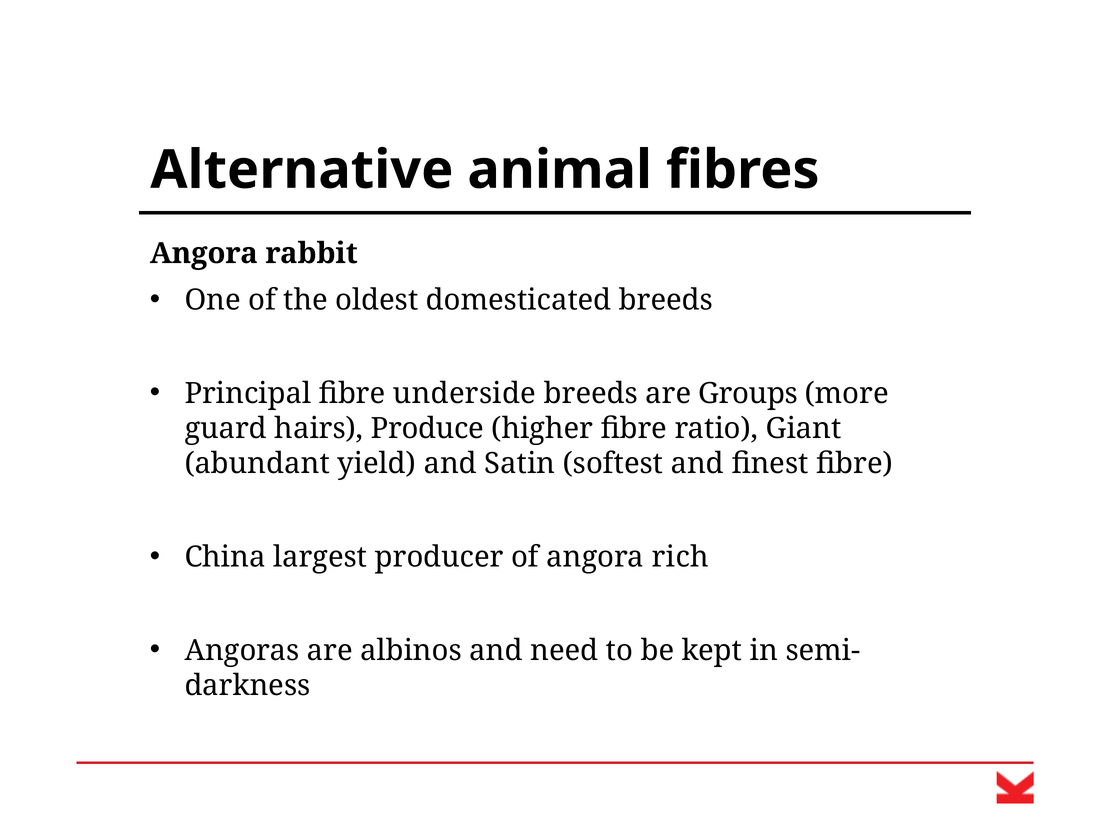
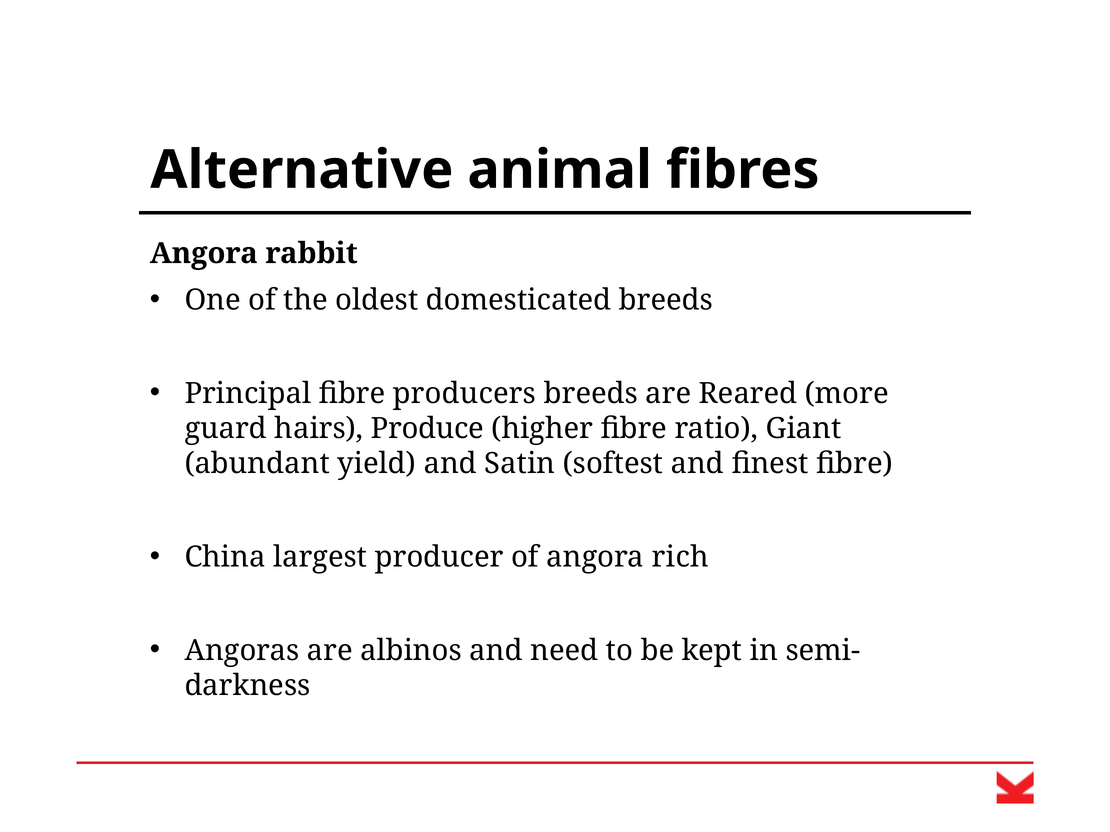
underside: underside -> producers
Groups: Groups -> Reared
